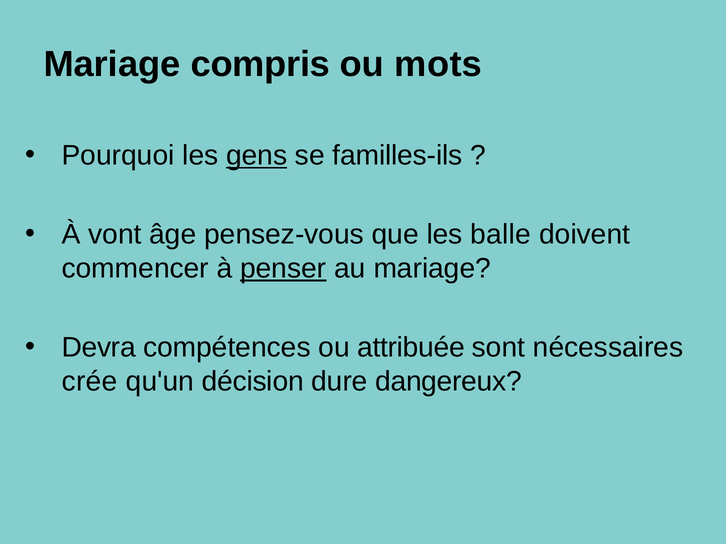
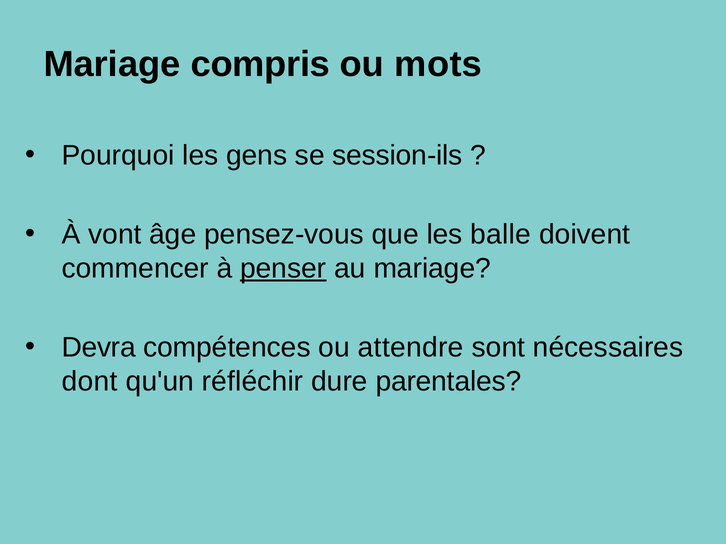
gens underline: present -> none
familles-ils: familles-ils -> session-ils
attribuée: attribuée -> attendre
crée: crée -> dont
décision: décision -> réfléchir
dangereux: dangereux -> parentales
